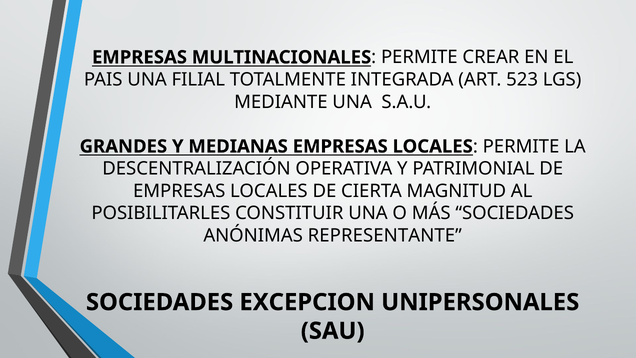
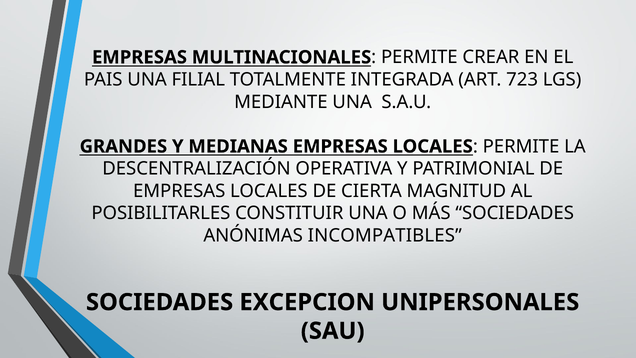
523: 523 -> 723
REPRESENTANTE: REPRESENTANTE -> INCOMPATIBLES
